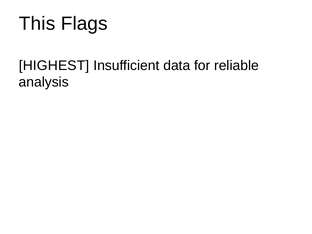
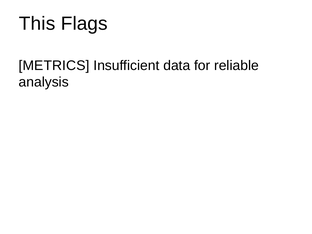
HIGHEST: HIGHEST -> METRICS
